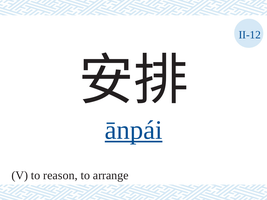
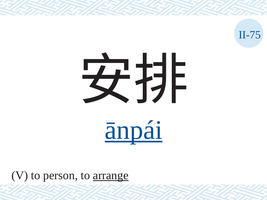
II-12: II-12 -> II-75
reason: reason -> person
arrange underline: none -> present
